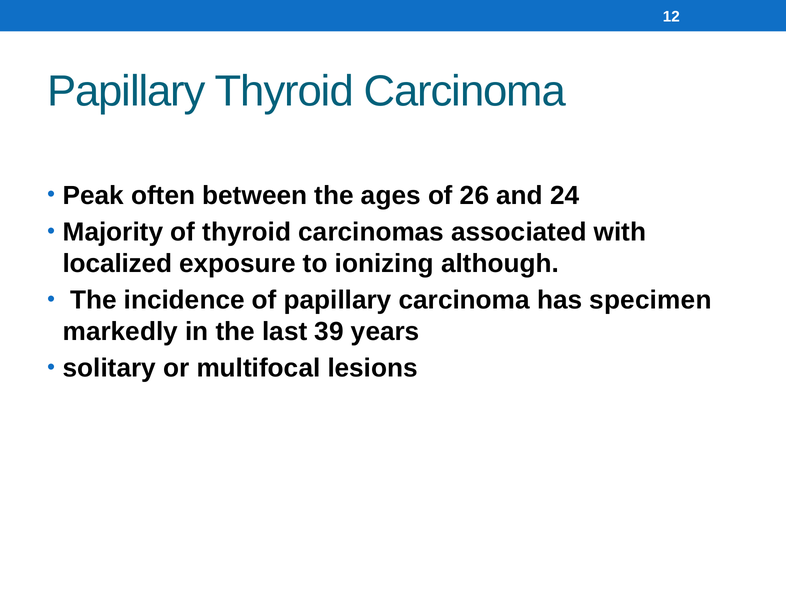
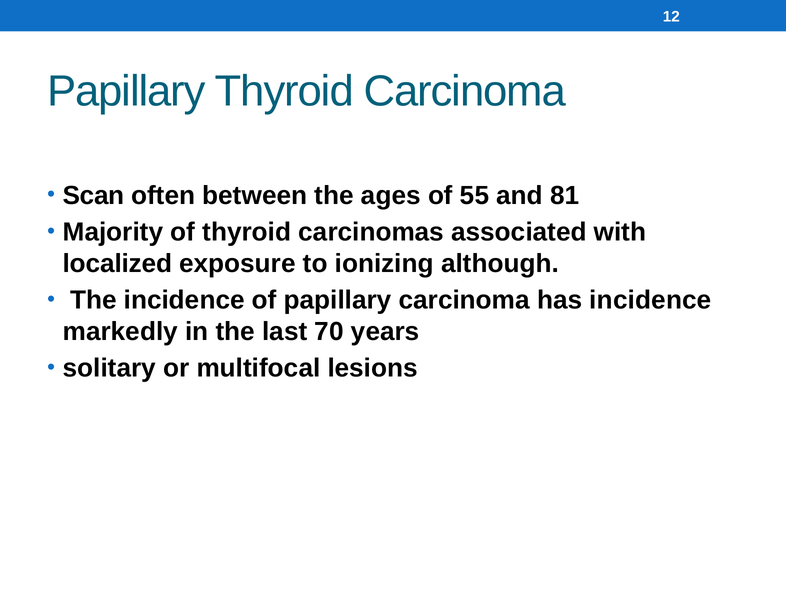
Peak: Peak -> Scan
26: 26 -> 55
24: 24 -> 81
has specimen: specimen -> incidence
39: 39 -> 70
